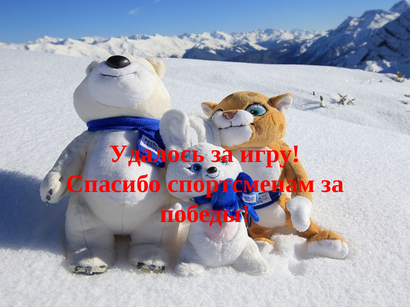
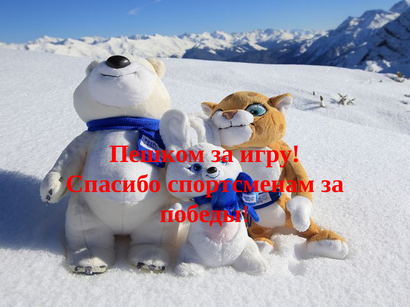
Удалось: Удалось -> Пешком
